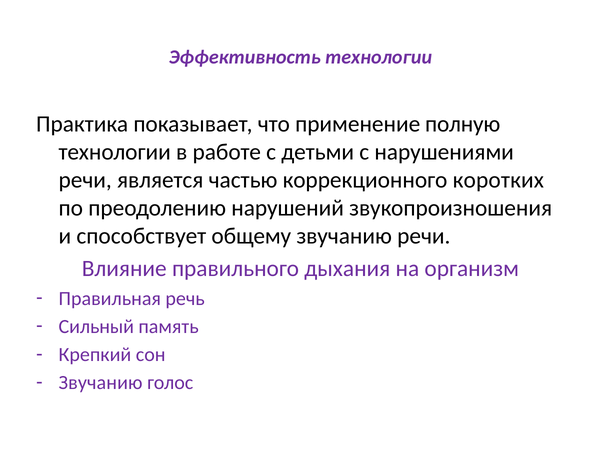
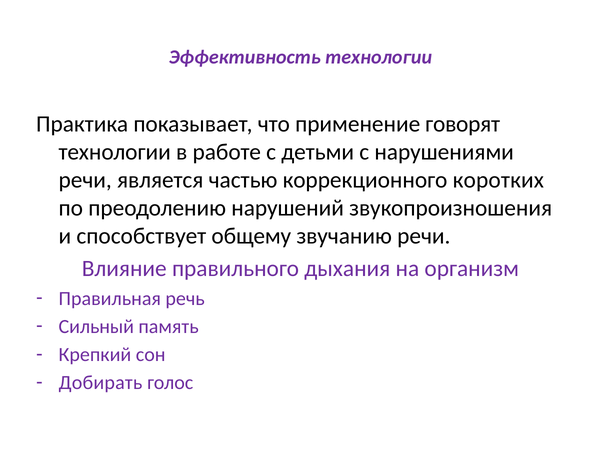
полную: полную -> говорят
Звучанию at (101, 382): Звучанию -> Добирать
